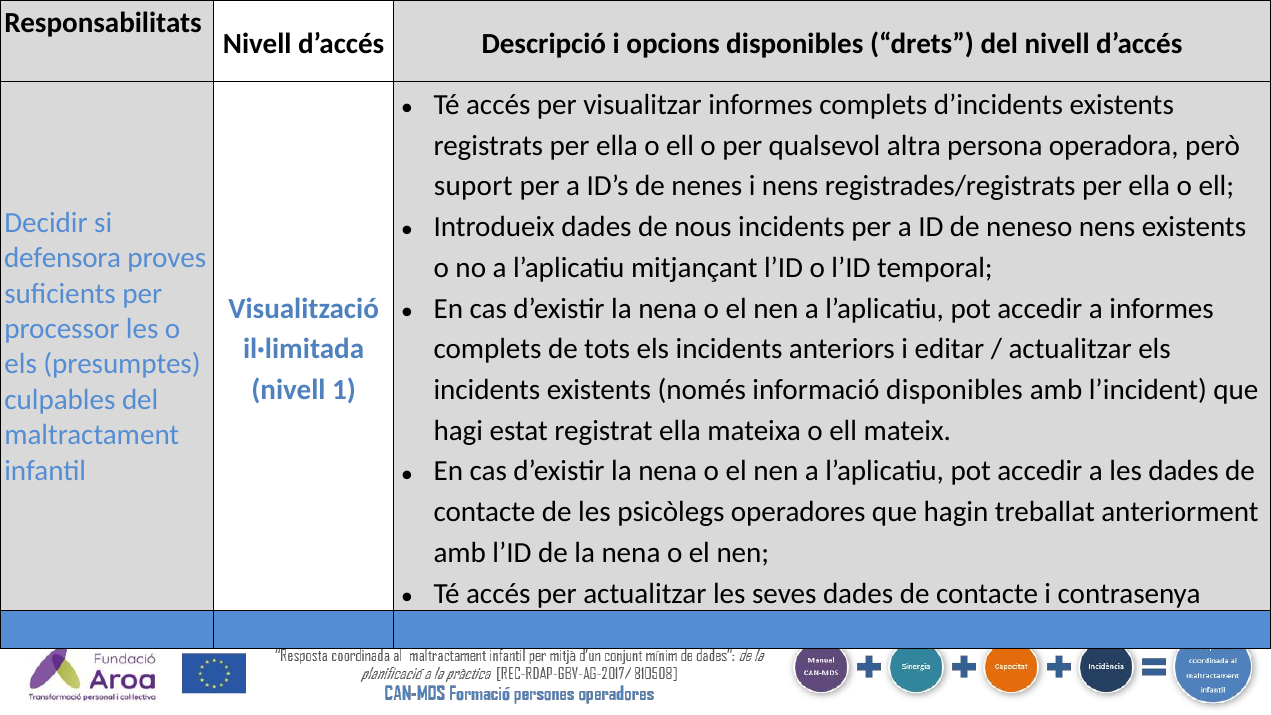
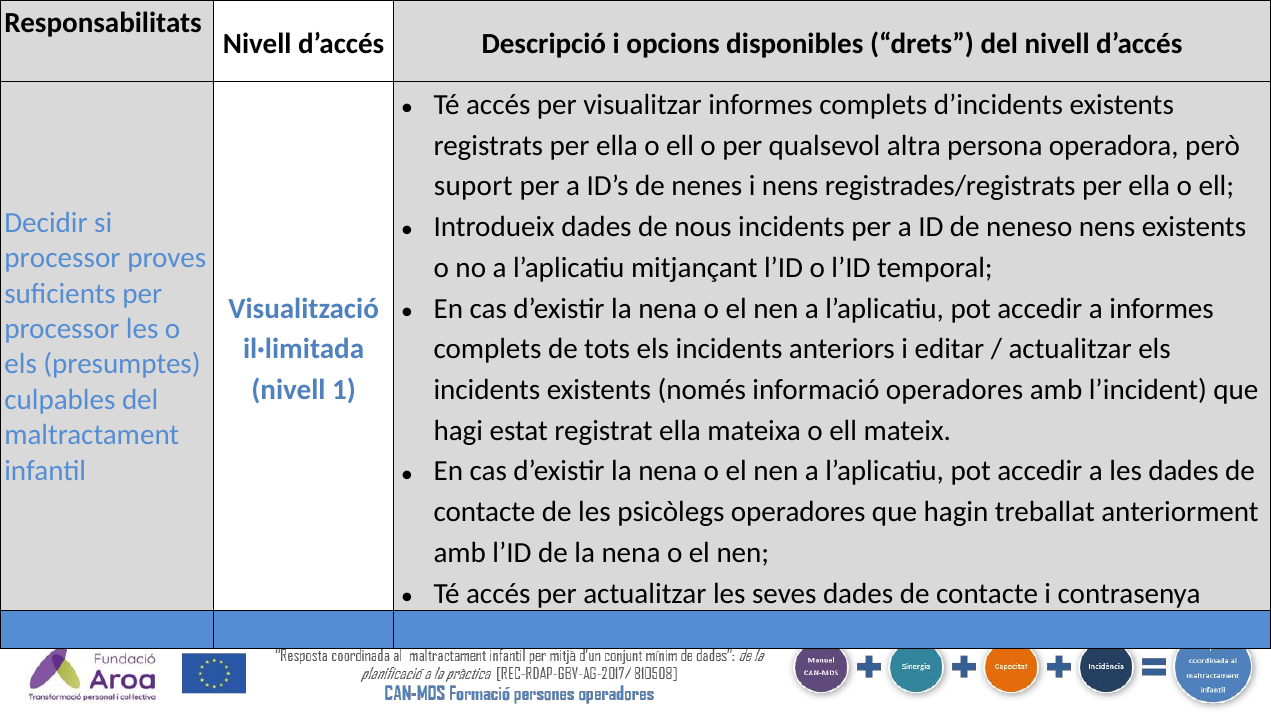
defensora at (63, 258): defensora -> processor
informació disponibles: disponibles -> operadores
